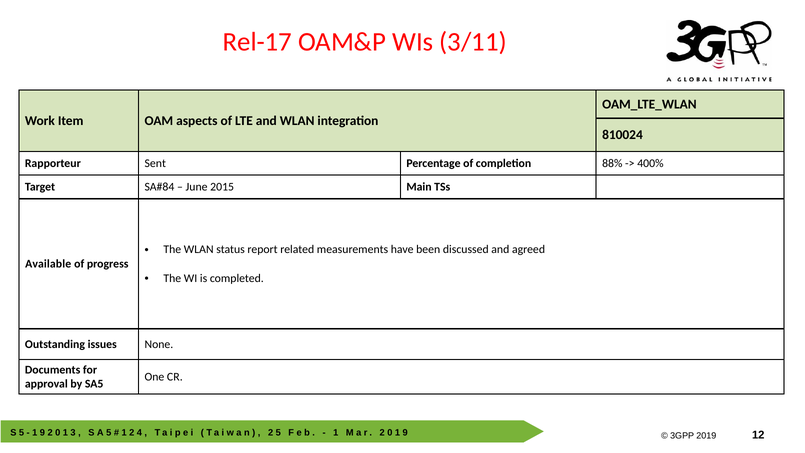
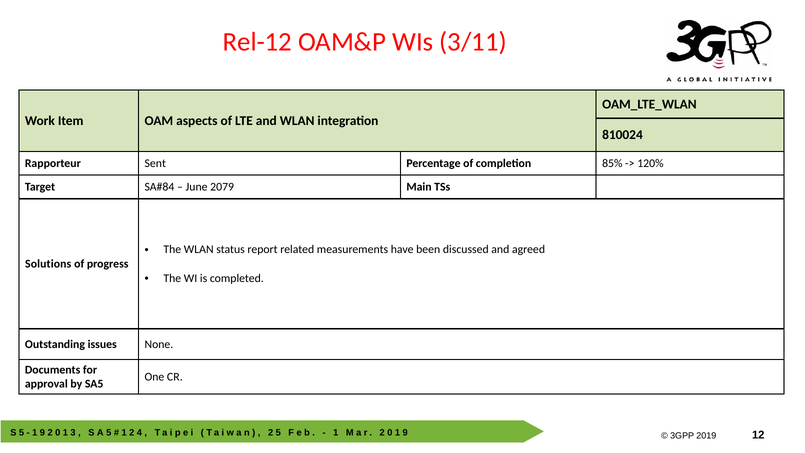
Rel-17: Rel-17 -> Rel-12
88%: 88% -> 85%
400%: 400% -> 120%
2015: 2015 -> 2079
Available: Available -> Solutions
